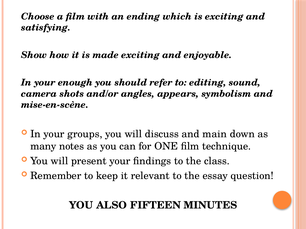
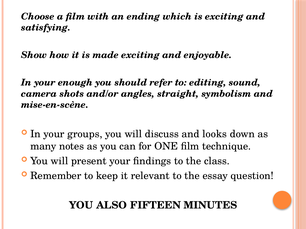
appears: appears -> straight
main: main -> looks
